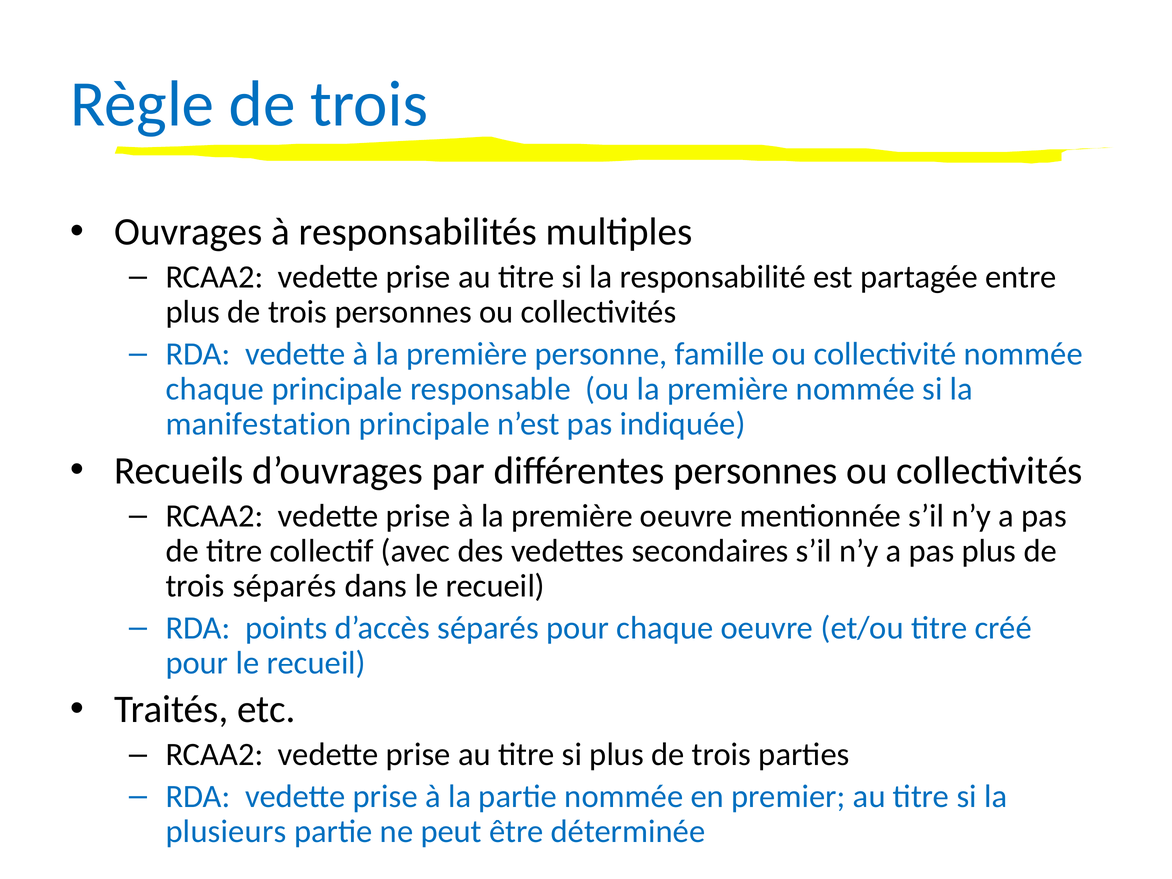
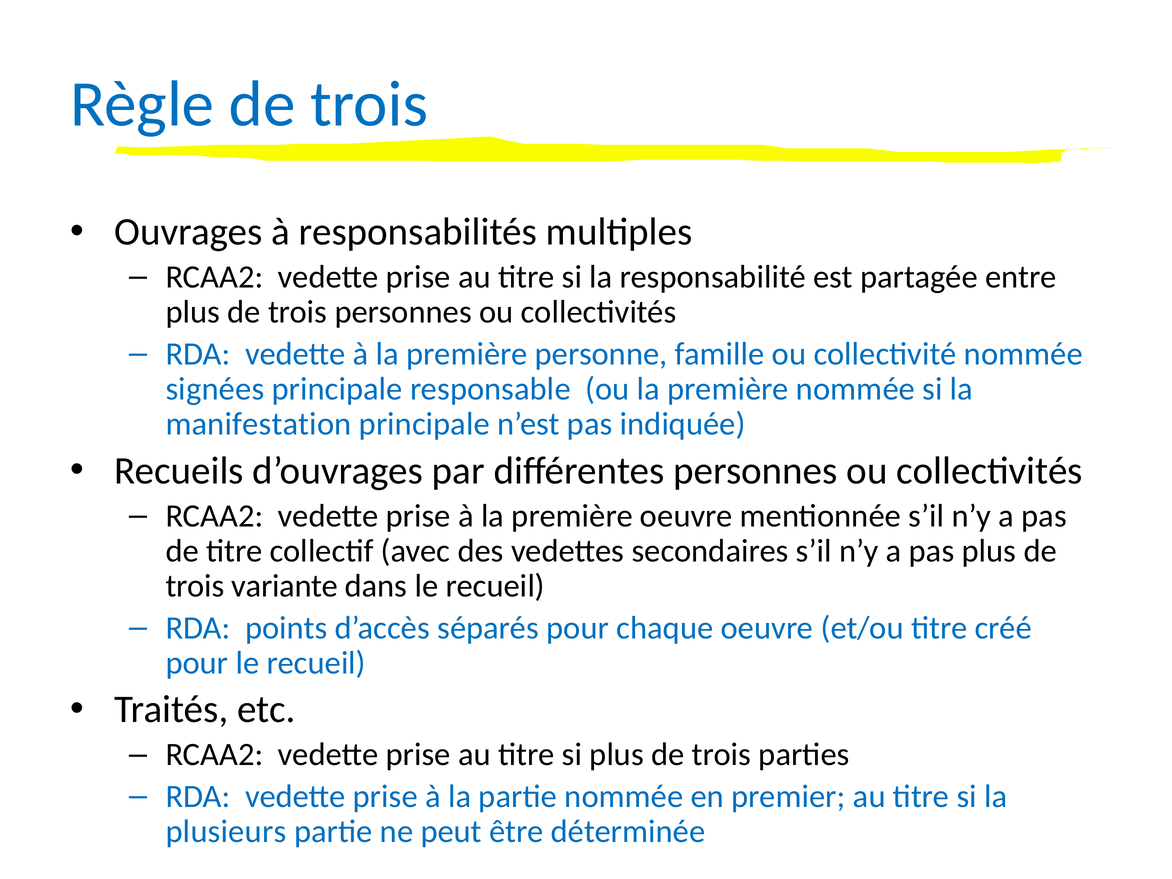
chaque at (215, 389): chaque -> signées
trois séparés: séparés -> variante
